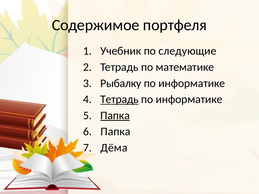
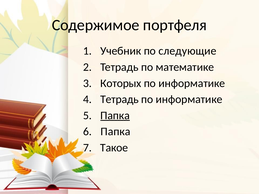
Рыбалку: Рыбалку -> Которых
Тетрадь at (119, 99) underline: present -> none
Дёма: Дёма -> Такое
